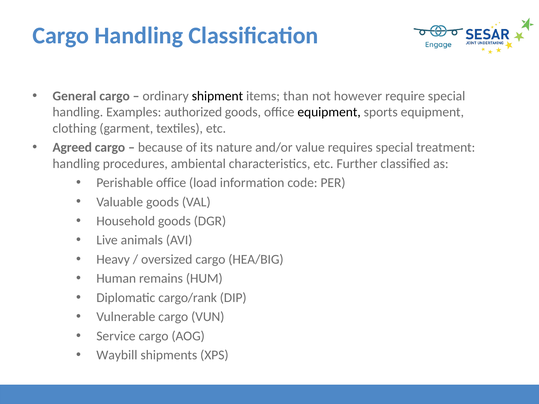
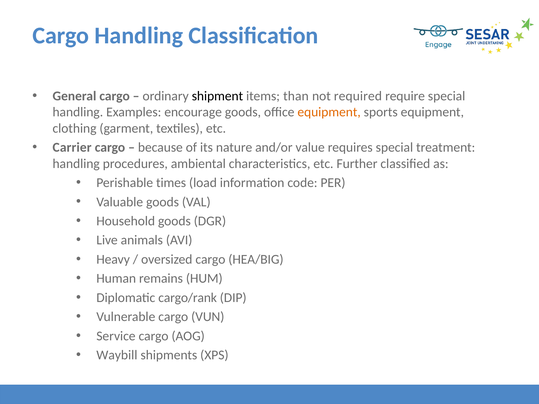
however: however -> required
authorized: authorized -> encourage
equipment at (329, 112) colour: black -> orange
Agreed: Agreed -> Carrier
Perishable office: office -> times
